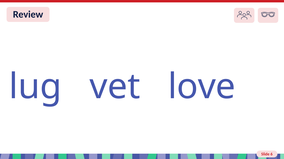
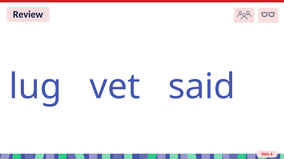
love: love -> said
